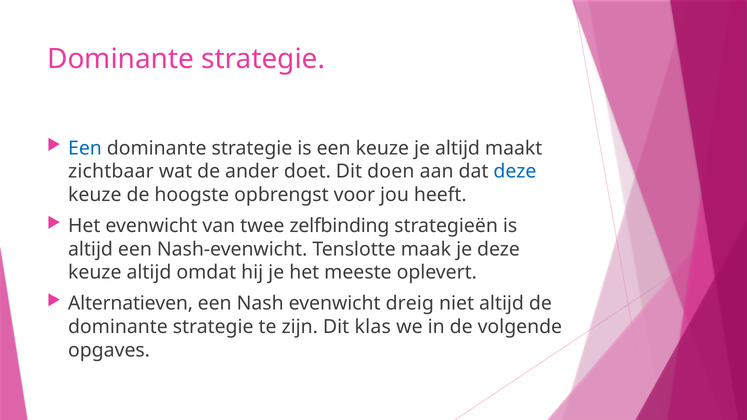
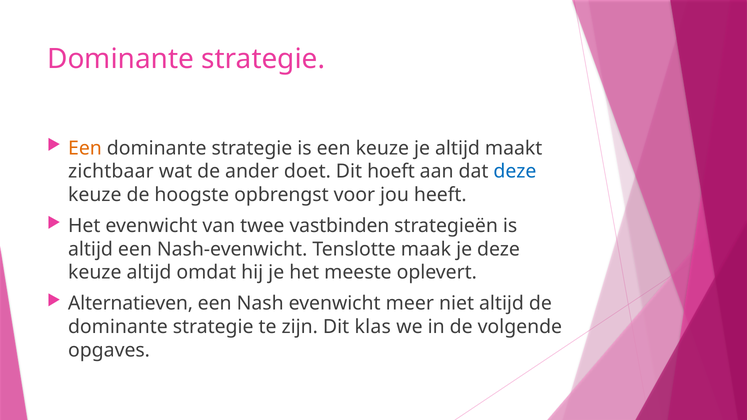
Een at (85, 148) colour: blue -> orange
doen: doen -> hoeft
zelfbinding: zelfbinding -> vastbinden
dreig: dreig -> meer
